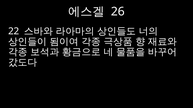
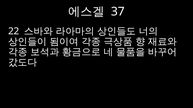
26: 26 -> 37
